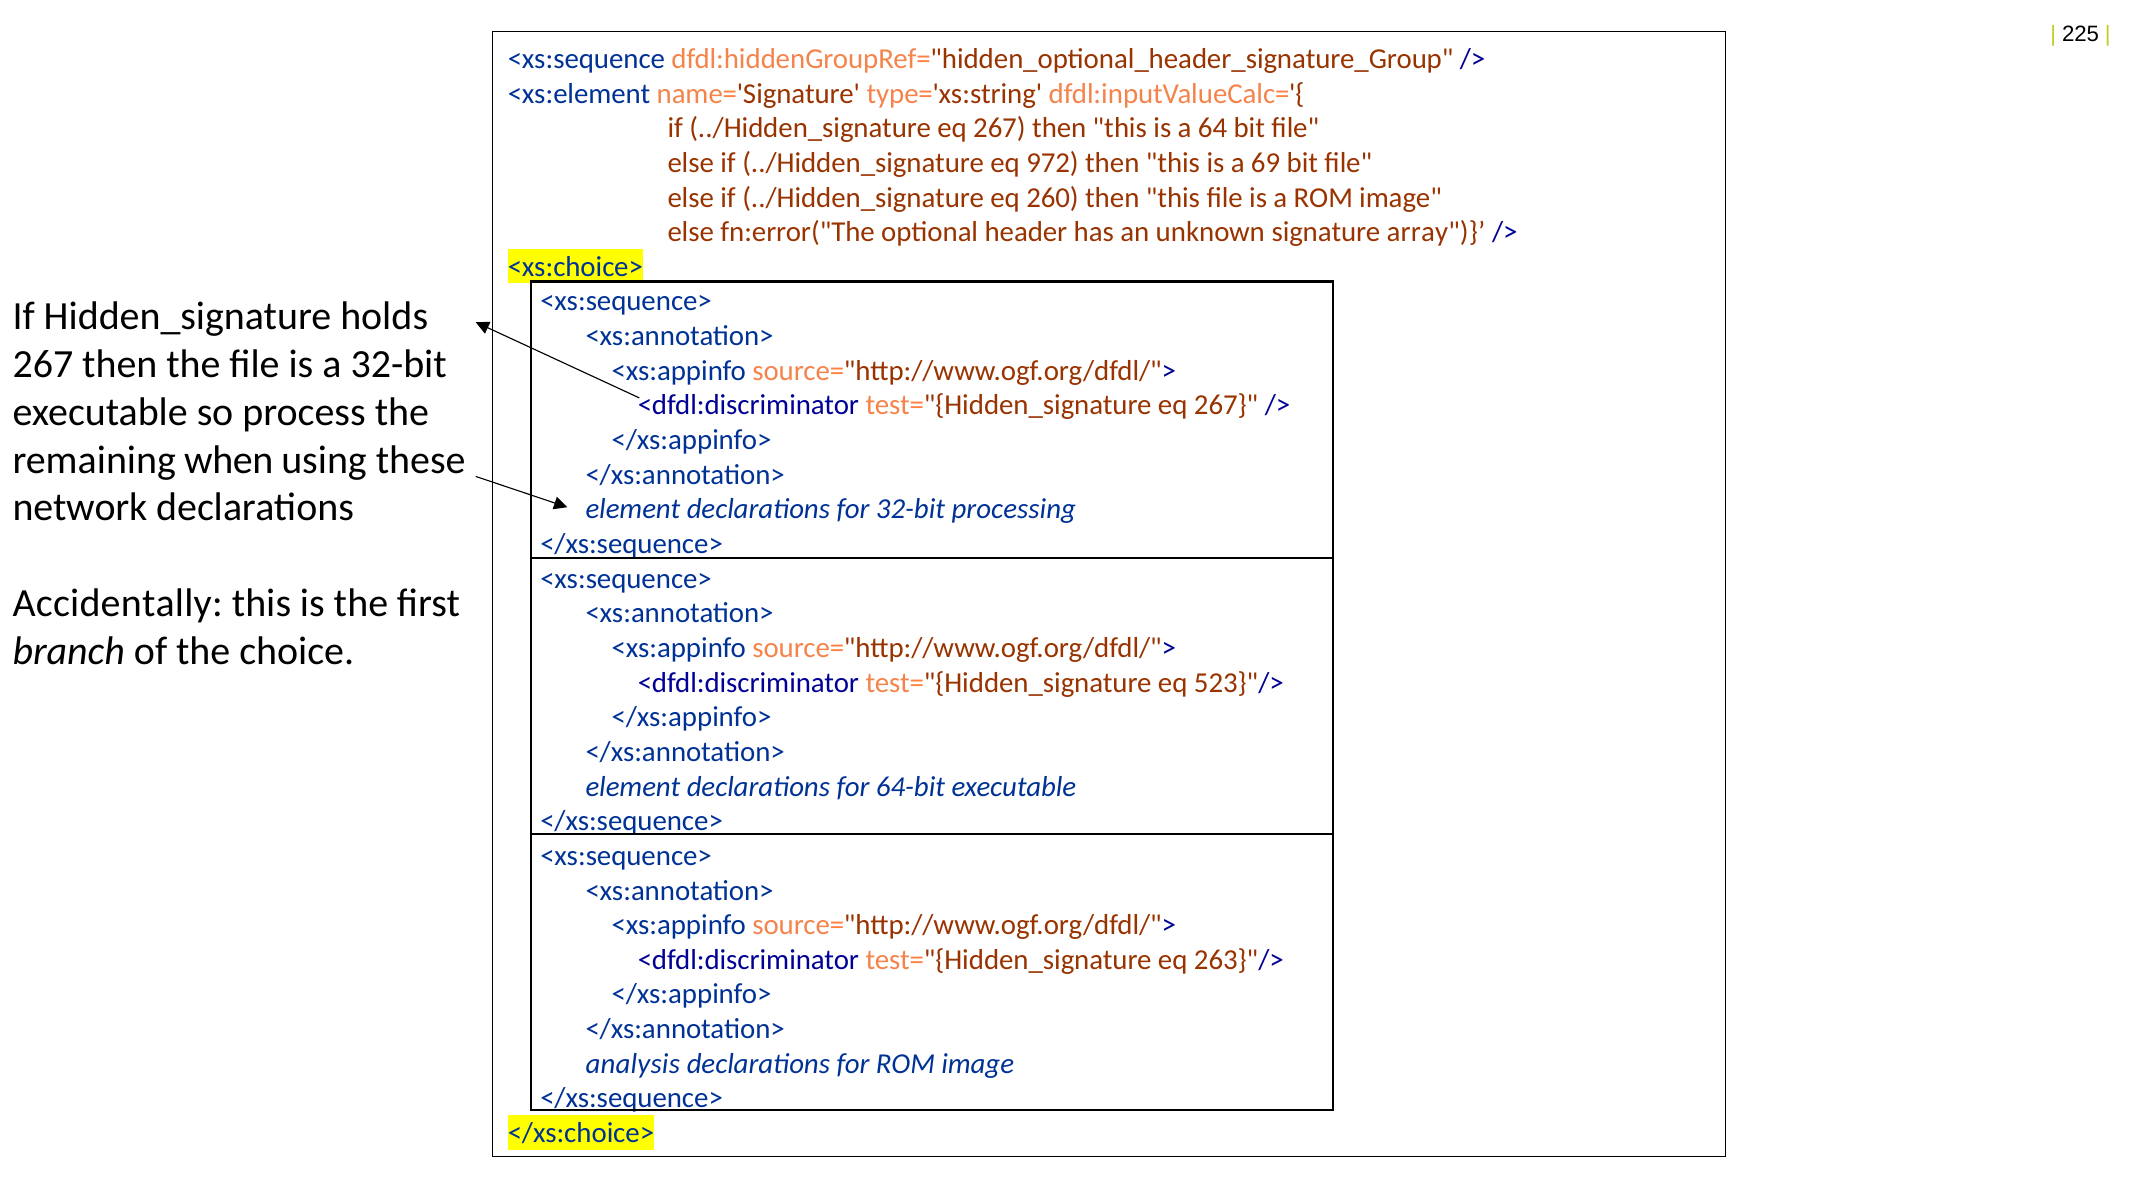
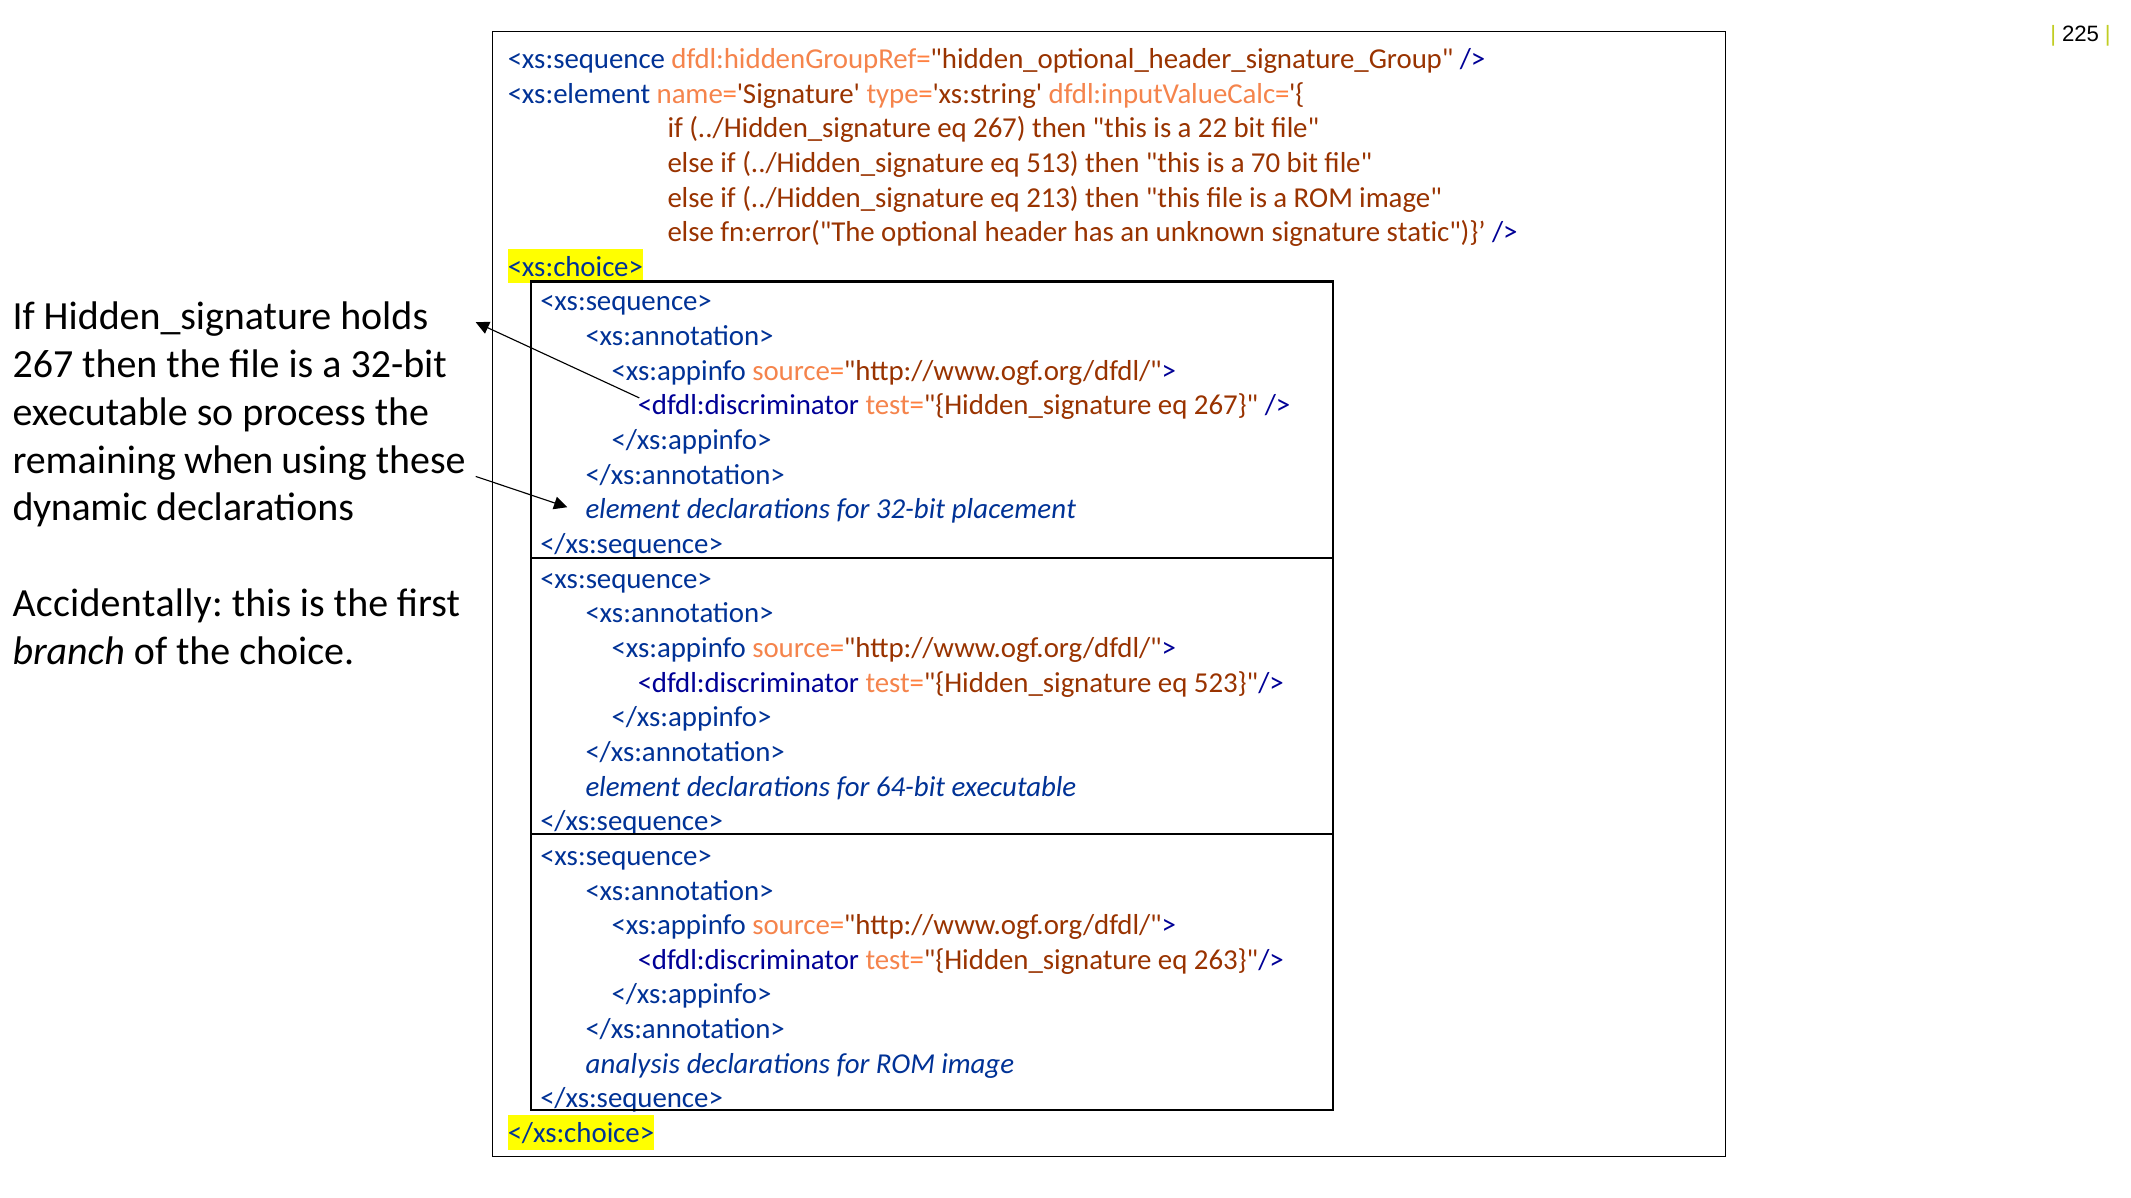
64: 64 -> 22
972: 972 -> 513
69: 69 -> 70
260: 260 -> 213
array: array -> static
network: network -> dynamic
processing: processing -> placement
